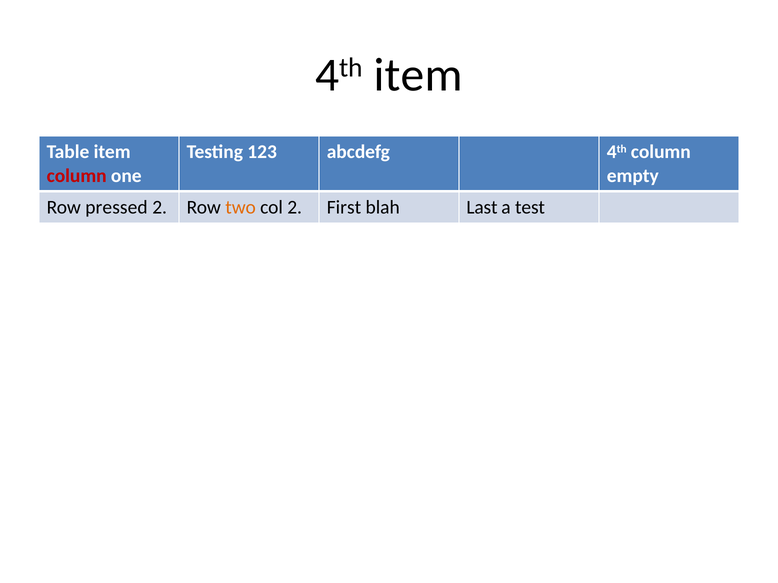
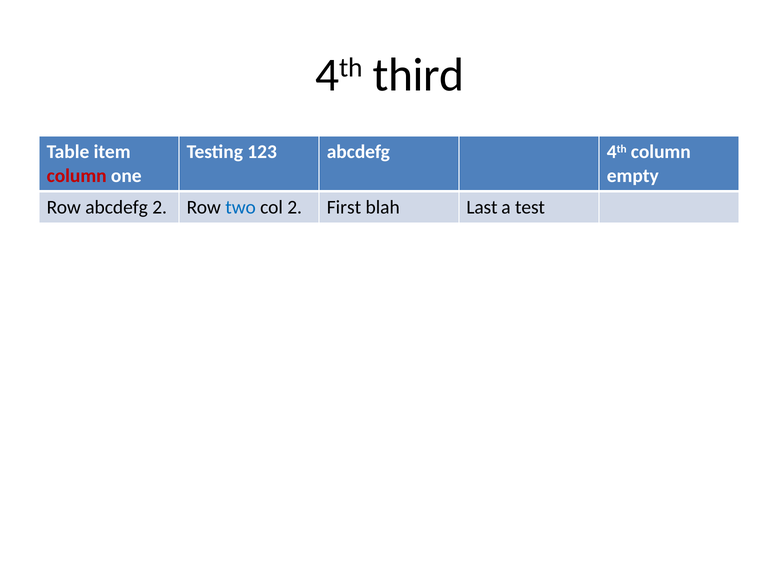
4th item: item -> third
Row pressed: pressed -> abcdefg
two colour: orange -> blue
